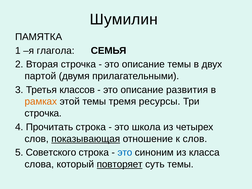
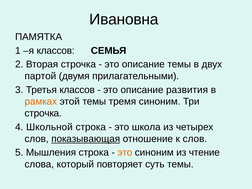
Шумилин: Шумилин -> Ивановна
я глагола: глагола -> классов
тремя ресурсы: ресурсы -> синоним
Прочитать: Прочитать -> Школьной
Советского: Советского -> Мышления
это at (125, 153) colour: blue -> orange
класса: класса -> чтение
повторяет underline: present -> none
